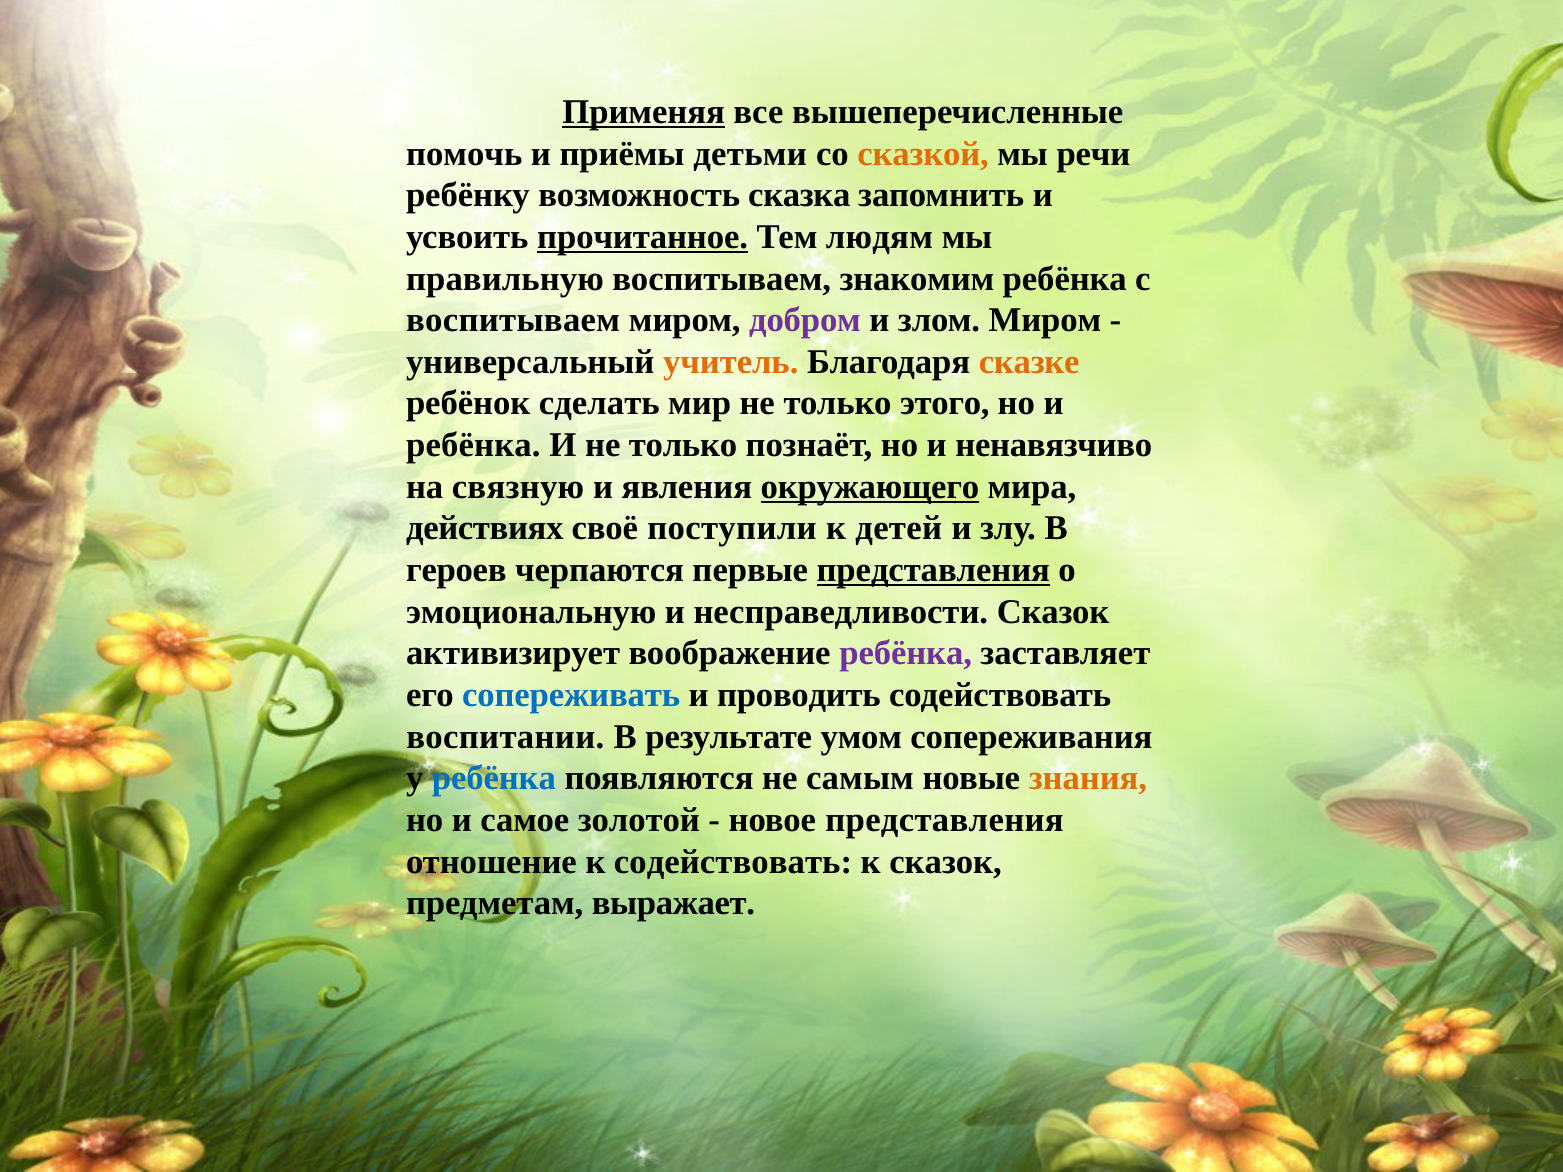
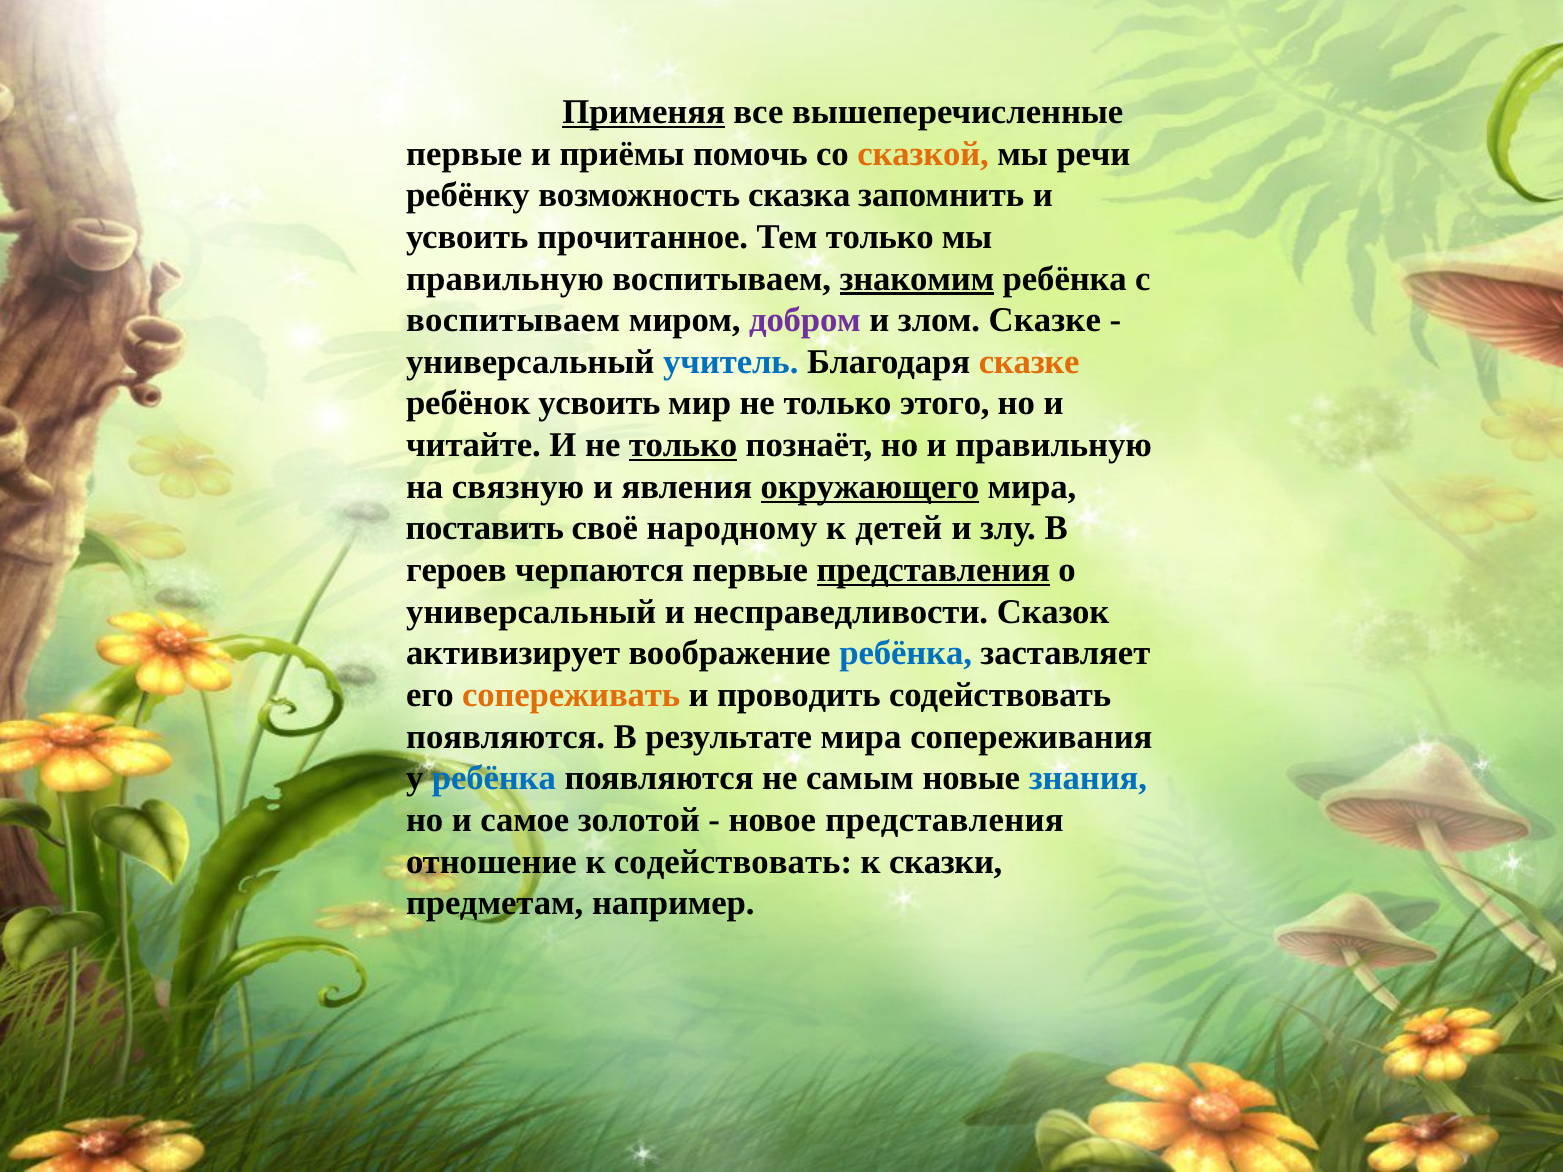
помочь at (464, 154): помочь -> первые
детьми: детьми -> помочь
прочитанное underline: present -> none
Тем людям: людям -> только
знакомим underline: none -> present
злом Миром: Миром -> Сказке
учитель colour: orange -> blue
ребёнок сделать: сделать -> усвоить
ребёнка at (473, 445): ребёнка -> читайте
только at (683, 445) underline: none -> present
и ненавязчиво: ненавязчиво -> правильную
действиях: действиях -> поставить
поступили: поступили -> народному
эмоциональную at (531, 612): эмоциональную -> универсальный
ребёнка at (906, 654) colour: purple -> blue
сопереживать colour: blue -> orange
воспитании at (505, 737): воспитании -> появляются
результате умом: умом -> мира
знания colour: orange -> blue
к сказок: сказок -> сказки
выражает: выражает -> например
